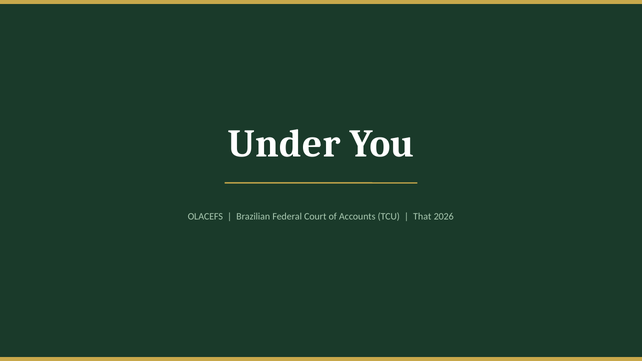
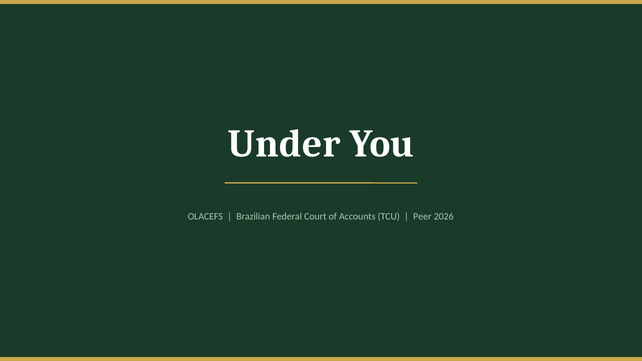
That: That -> Peer
